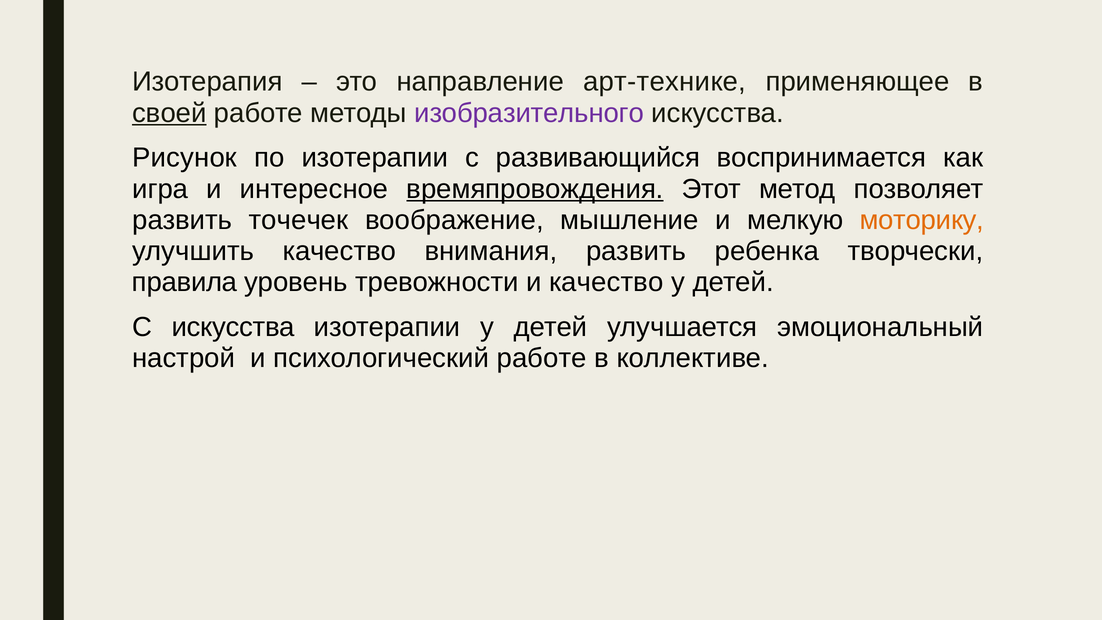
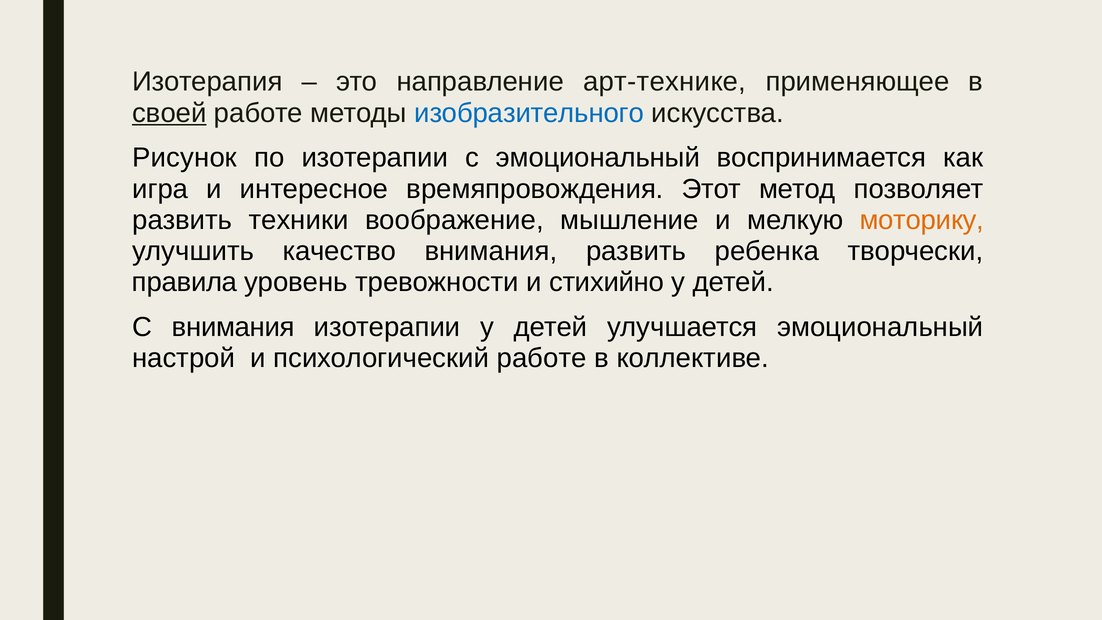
изобразительного colour: purple -> blue
с развивающийся: развивающийся -> эмоциональный
времяпровождения underline: present -> none
точечек: точечек -> техники
и качество: качество -> стихийно
С искусства: искусства -> внимания
